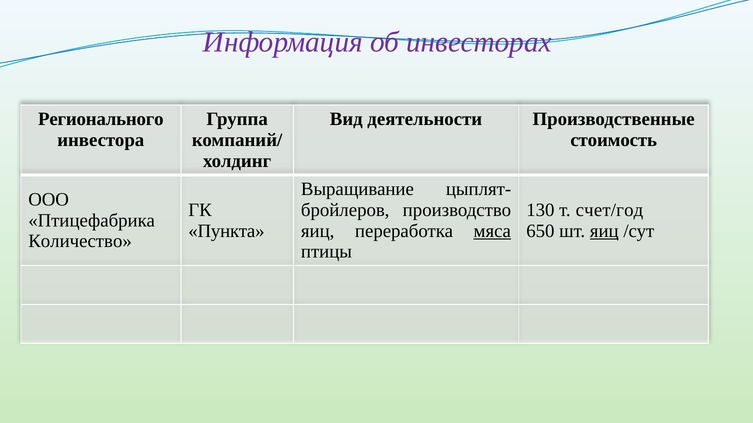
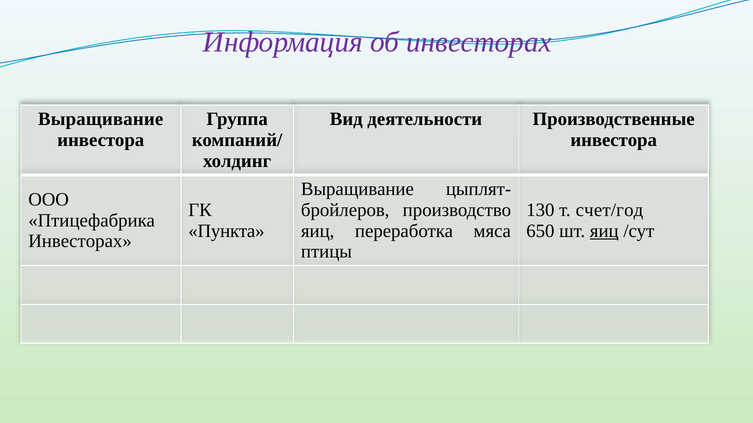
Регионального at (101, 119): Регионального -> Выращивание
стоимость at (614, 140): стоимость -> инвестора
мяса underline: present -> none
Количество at (80, 242): Количество -> Инвесторах
